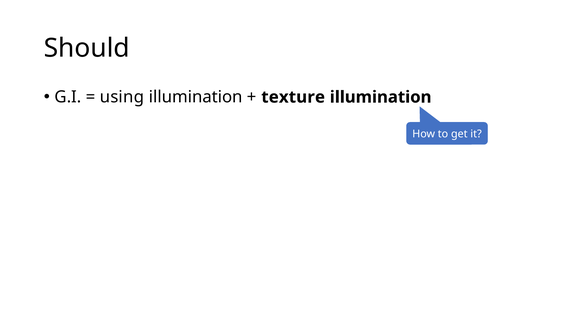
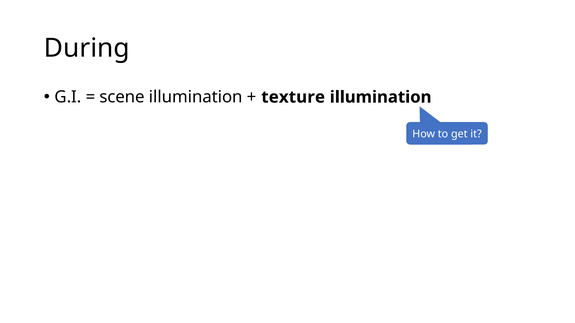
Should: Should -> During
using: using -> scene
